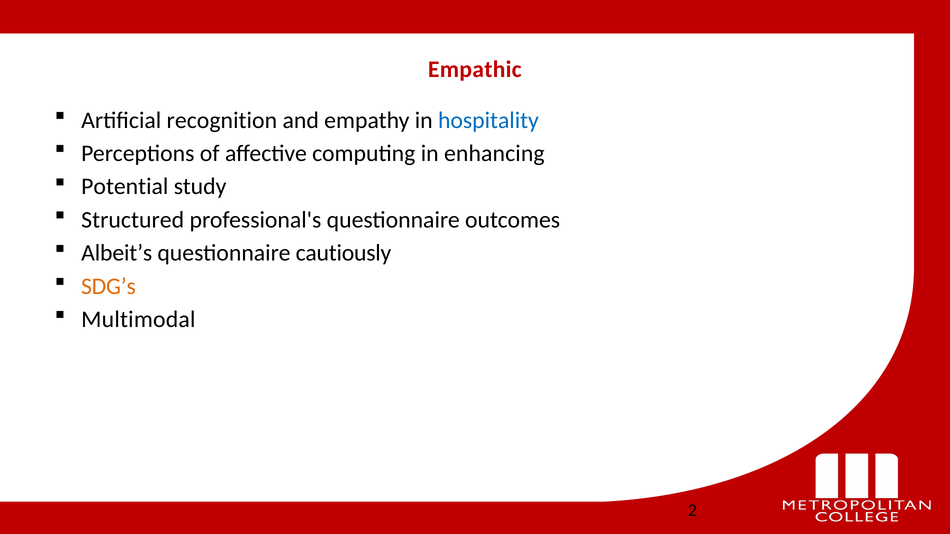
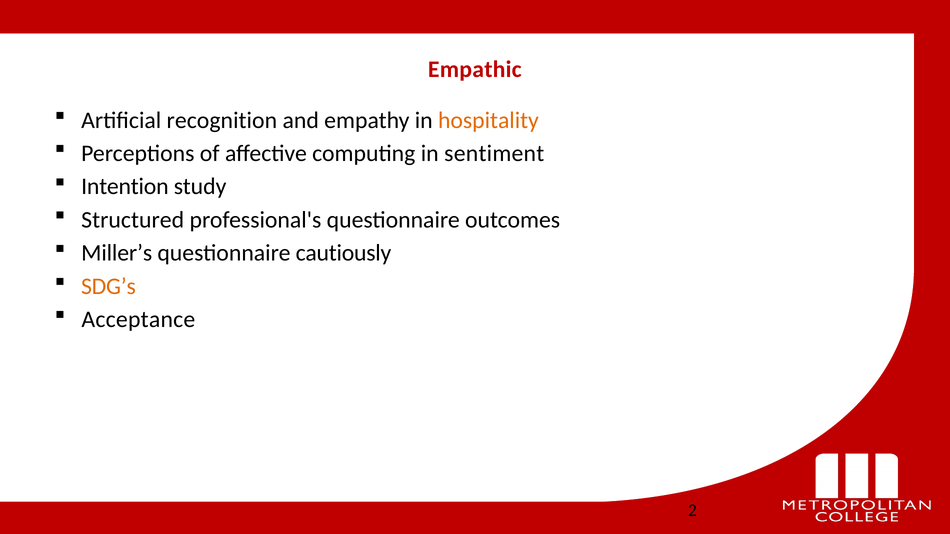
hospitality colour: blue -> orange
enhancing: enhancing -> sentiment
Potential: Potential -> Intention
Albeit’s: Albeit’s -> Miller’s
Multimodal: Multimodal -> Acceptance
